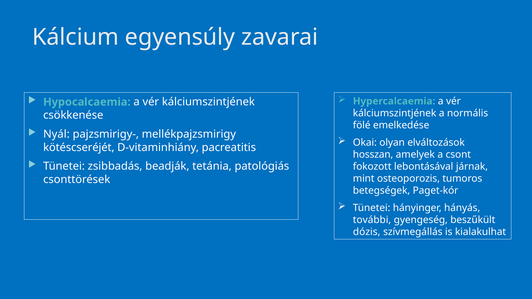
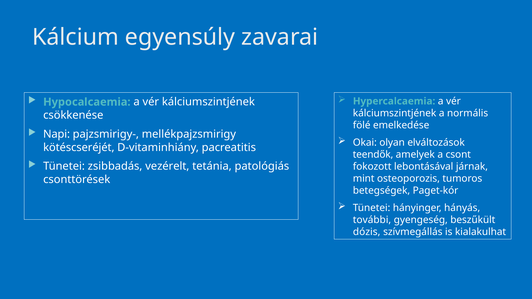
Nyál: Nyál -> Napi
hosszan: hosszan -> teendők
beadják: beadják -> vezérelt
